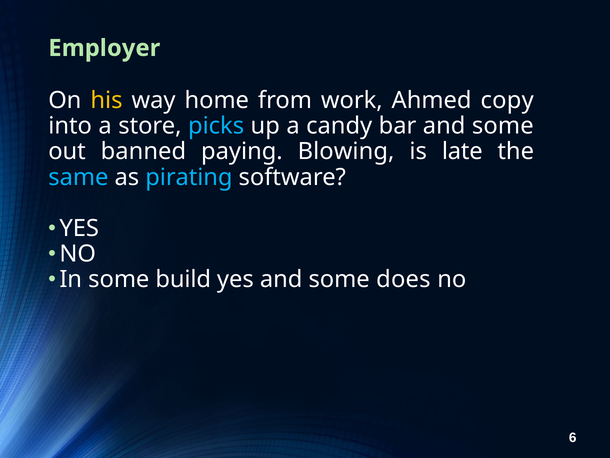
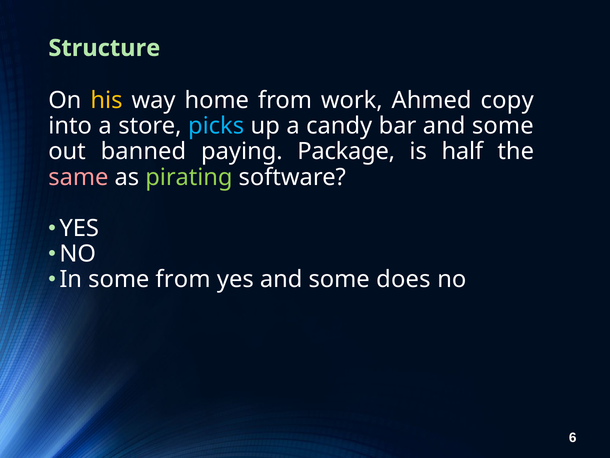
Employer: Employer -> Structure
Blowing: Blowing -> Package
late: late -> half
same colour: light blue -> pink
pirating colour: light blue -> light green
some build: build -> from
